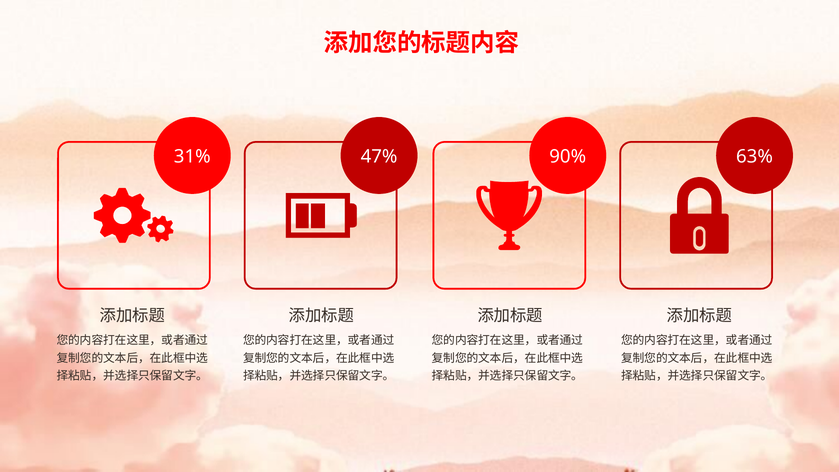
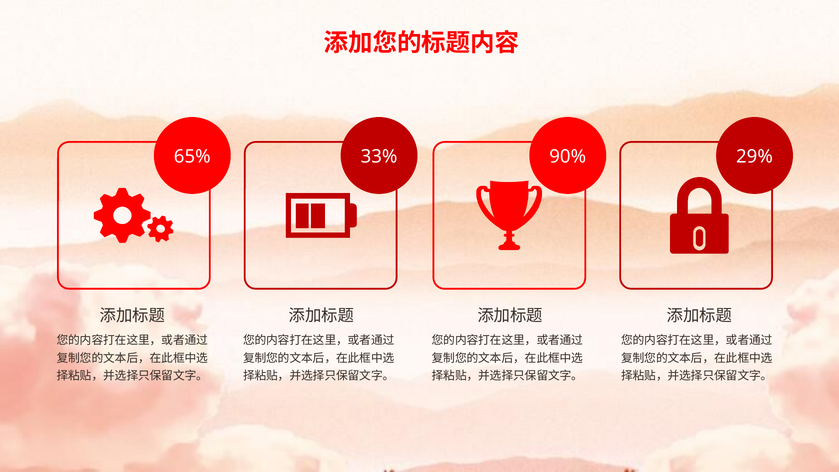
31%: 31% -> 65%
47%: 47% -> 33%
63%: 63% -> 29%
